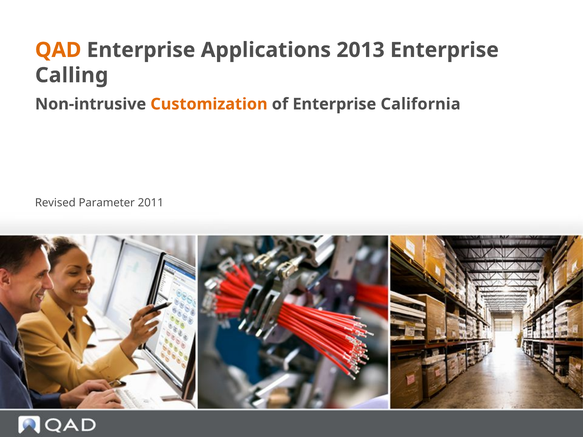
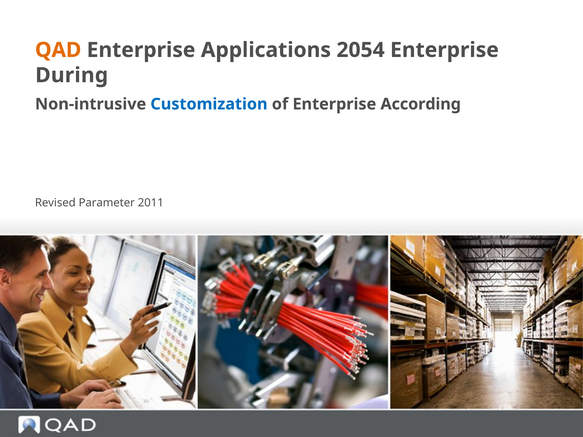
2013: 2013 -> 2054
Calling: Calling -> During
Customization colour: orange -> blue
California: California -> According
